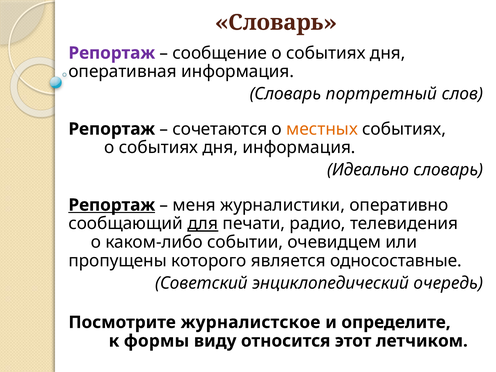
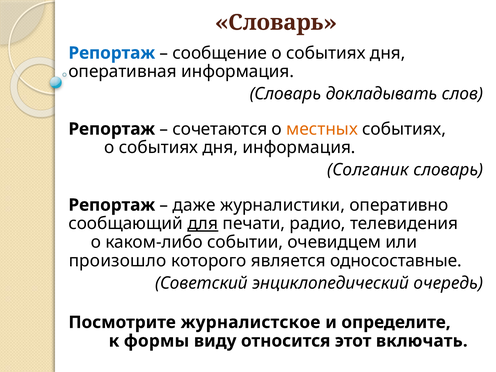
Репортаж at (112, 53) colour: purple -> blue
портретный: портретный -> докладывать
Идеально: Идеально -> Солганик
Репортаж at (112, 205) underline: present -> none
меня: меня -> даже
пропущены: пропущены -> произошло
летчиком: летчиком -> включать
